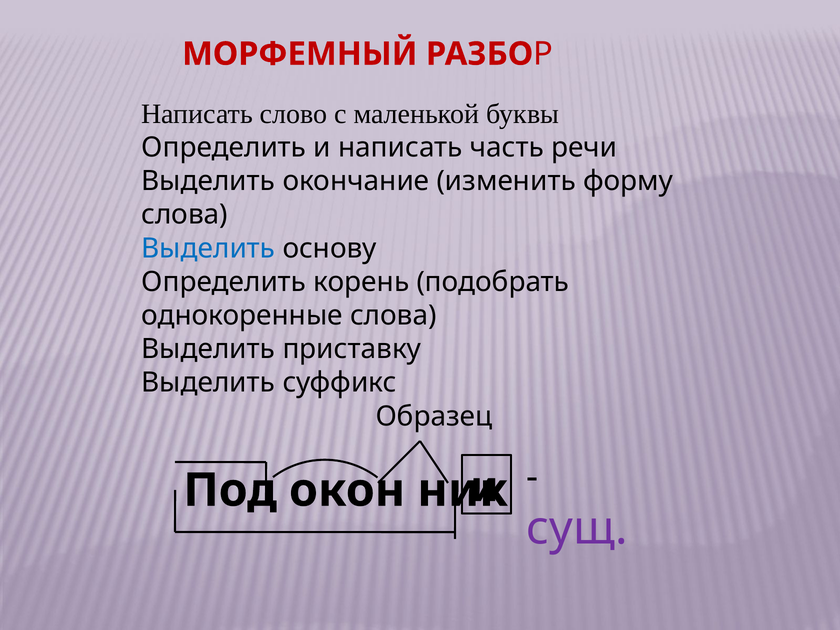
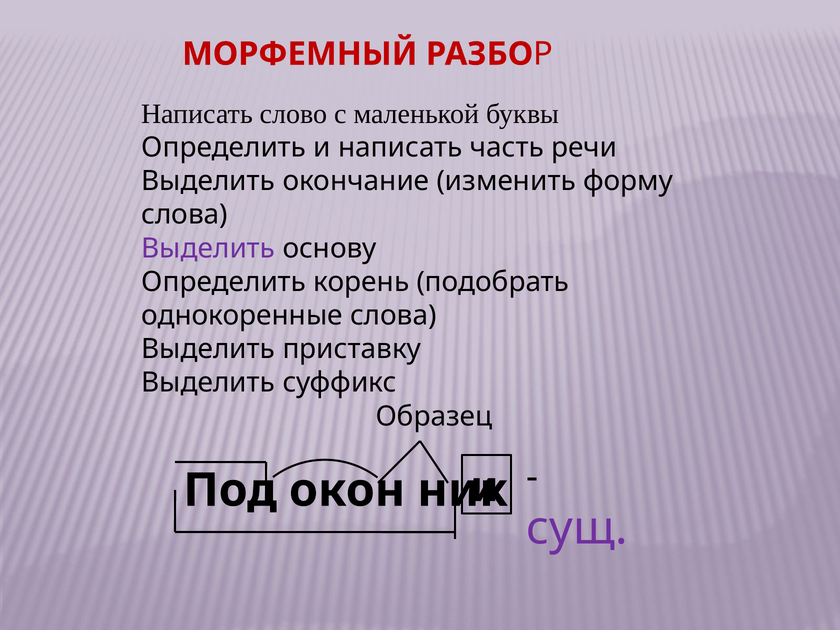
Выделить at (208, 248) colour: blue -> purple
